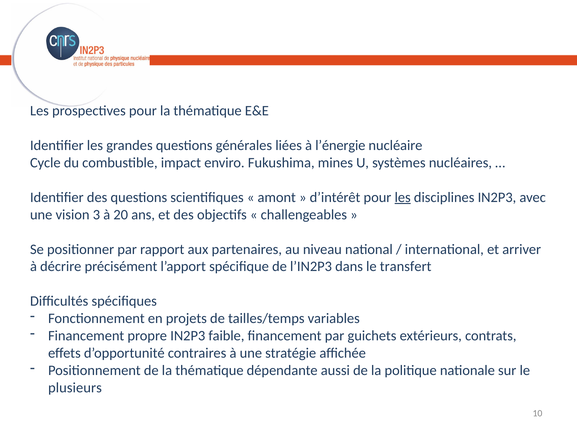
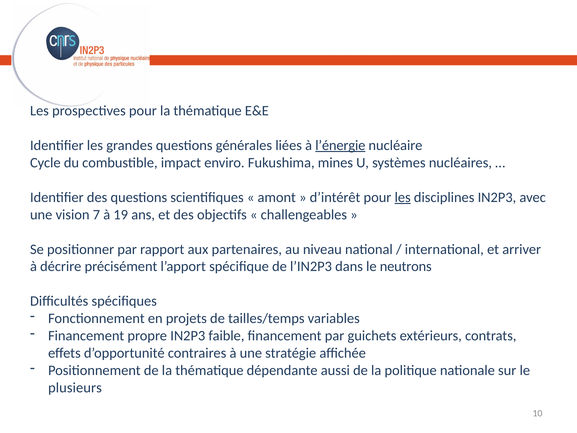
l’énergie underline: none -> present
3: 3 -> 7
20: 20 -> 19
transfert: transfert -> neutrons
